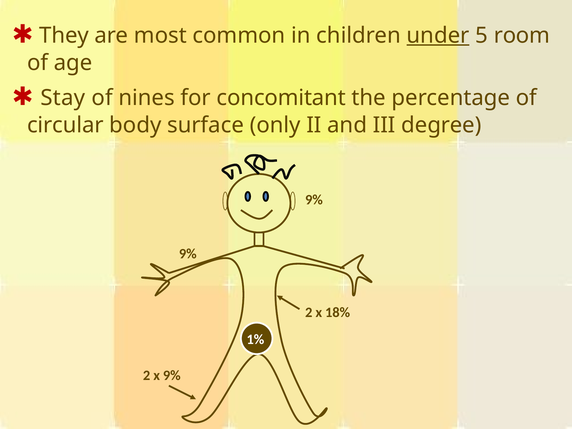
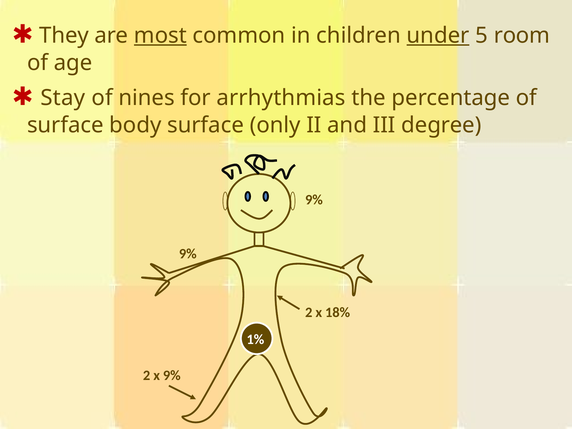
most underline: none -> present
concomitant: concomitant -> arrhythmias
circular at (65, 125): circular -> surface
